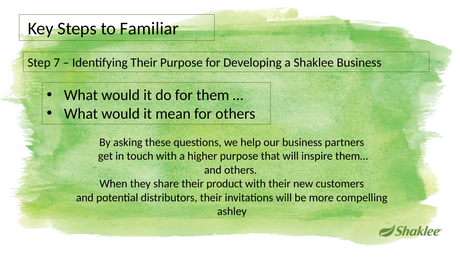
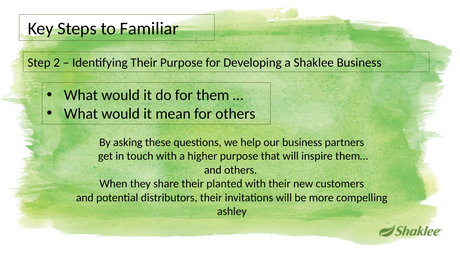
7: 7 -> 2
product: product -> planted
